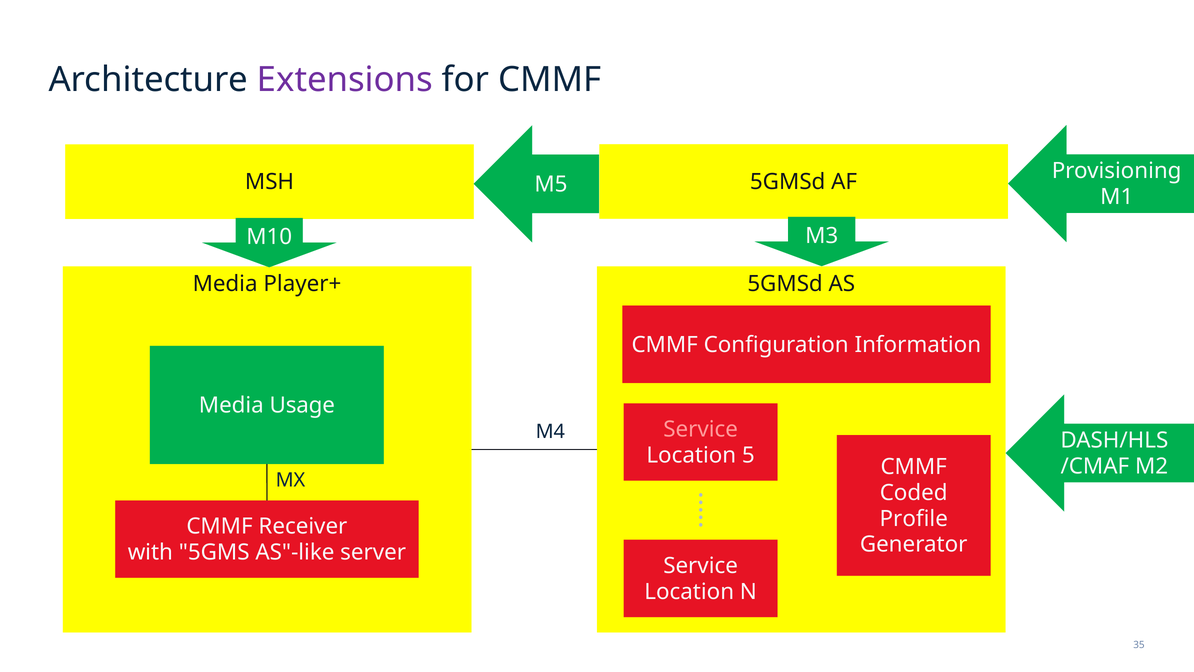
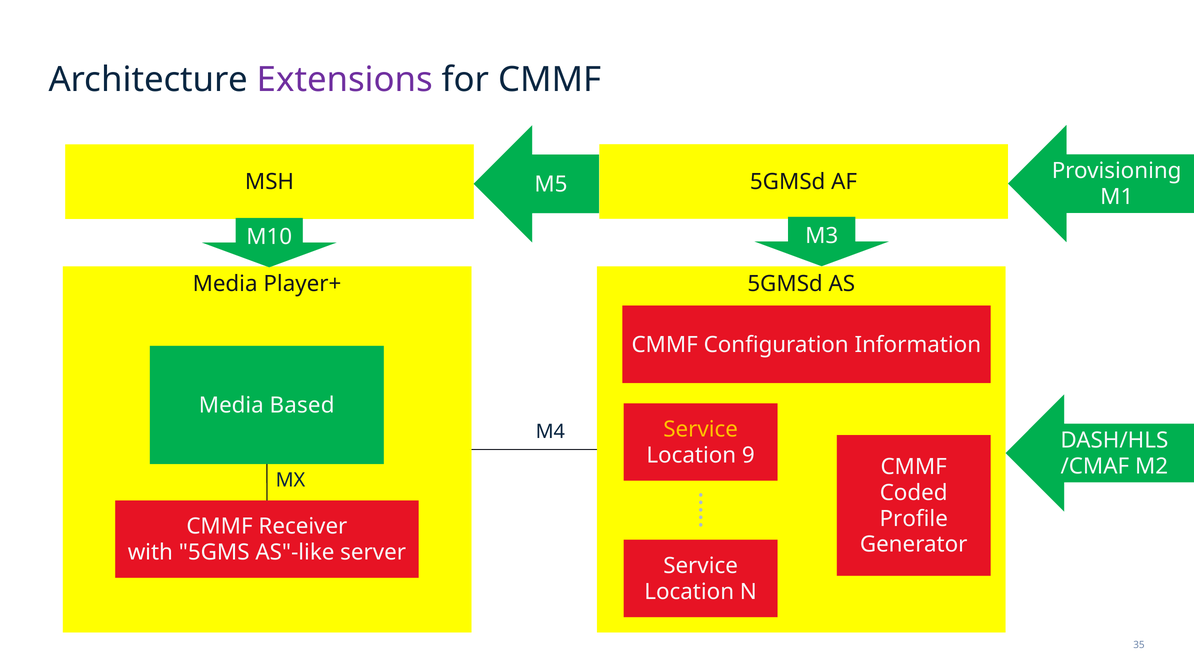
Usage: Usage -> Based
Service at (701, 429) colour: pink -> yellow
5: 5 -> 9
